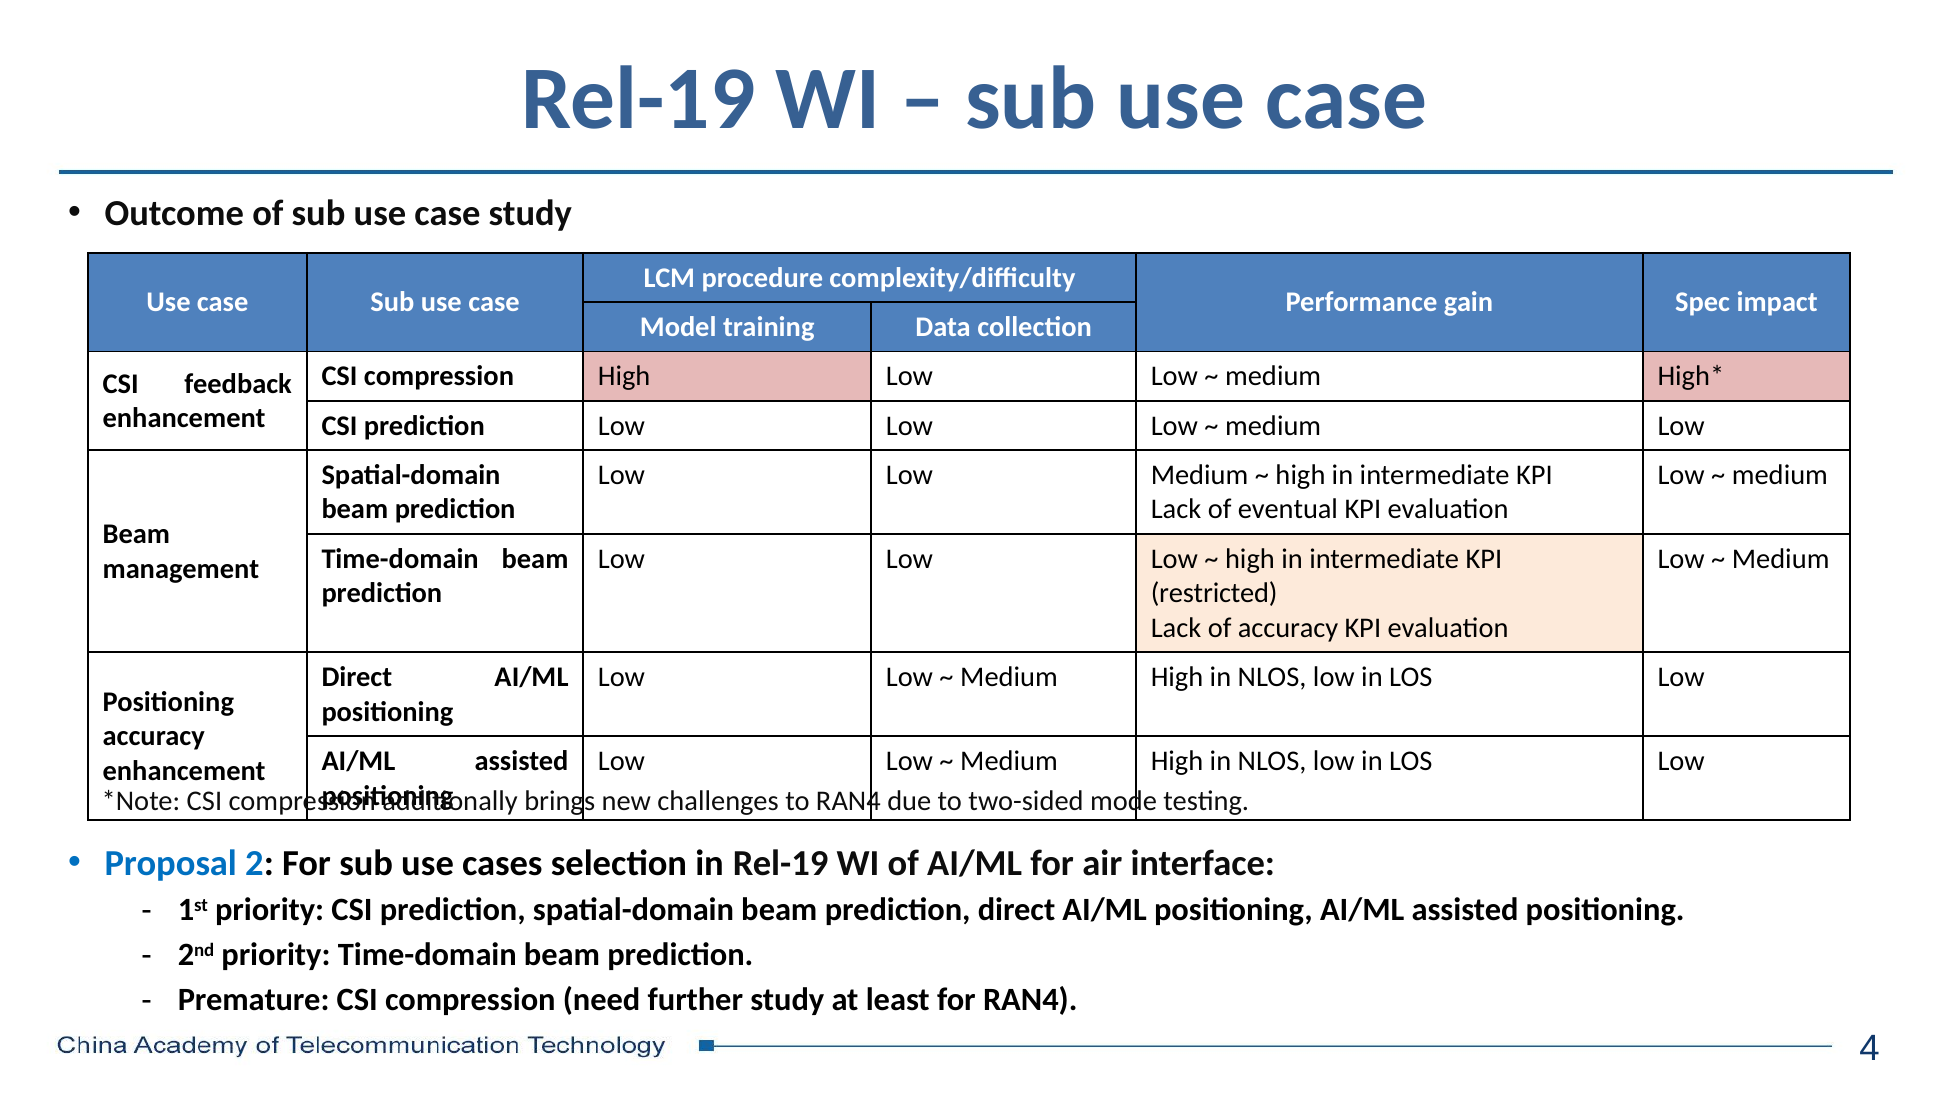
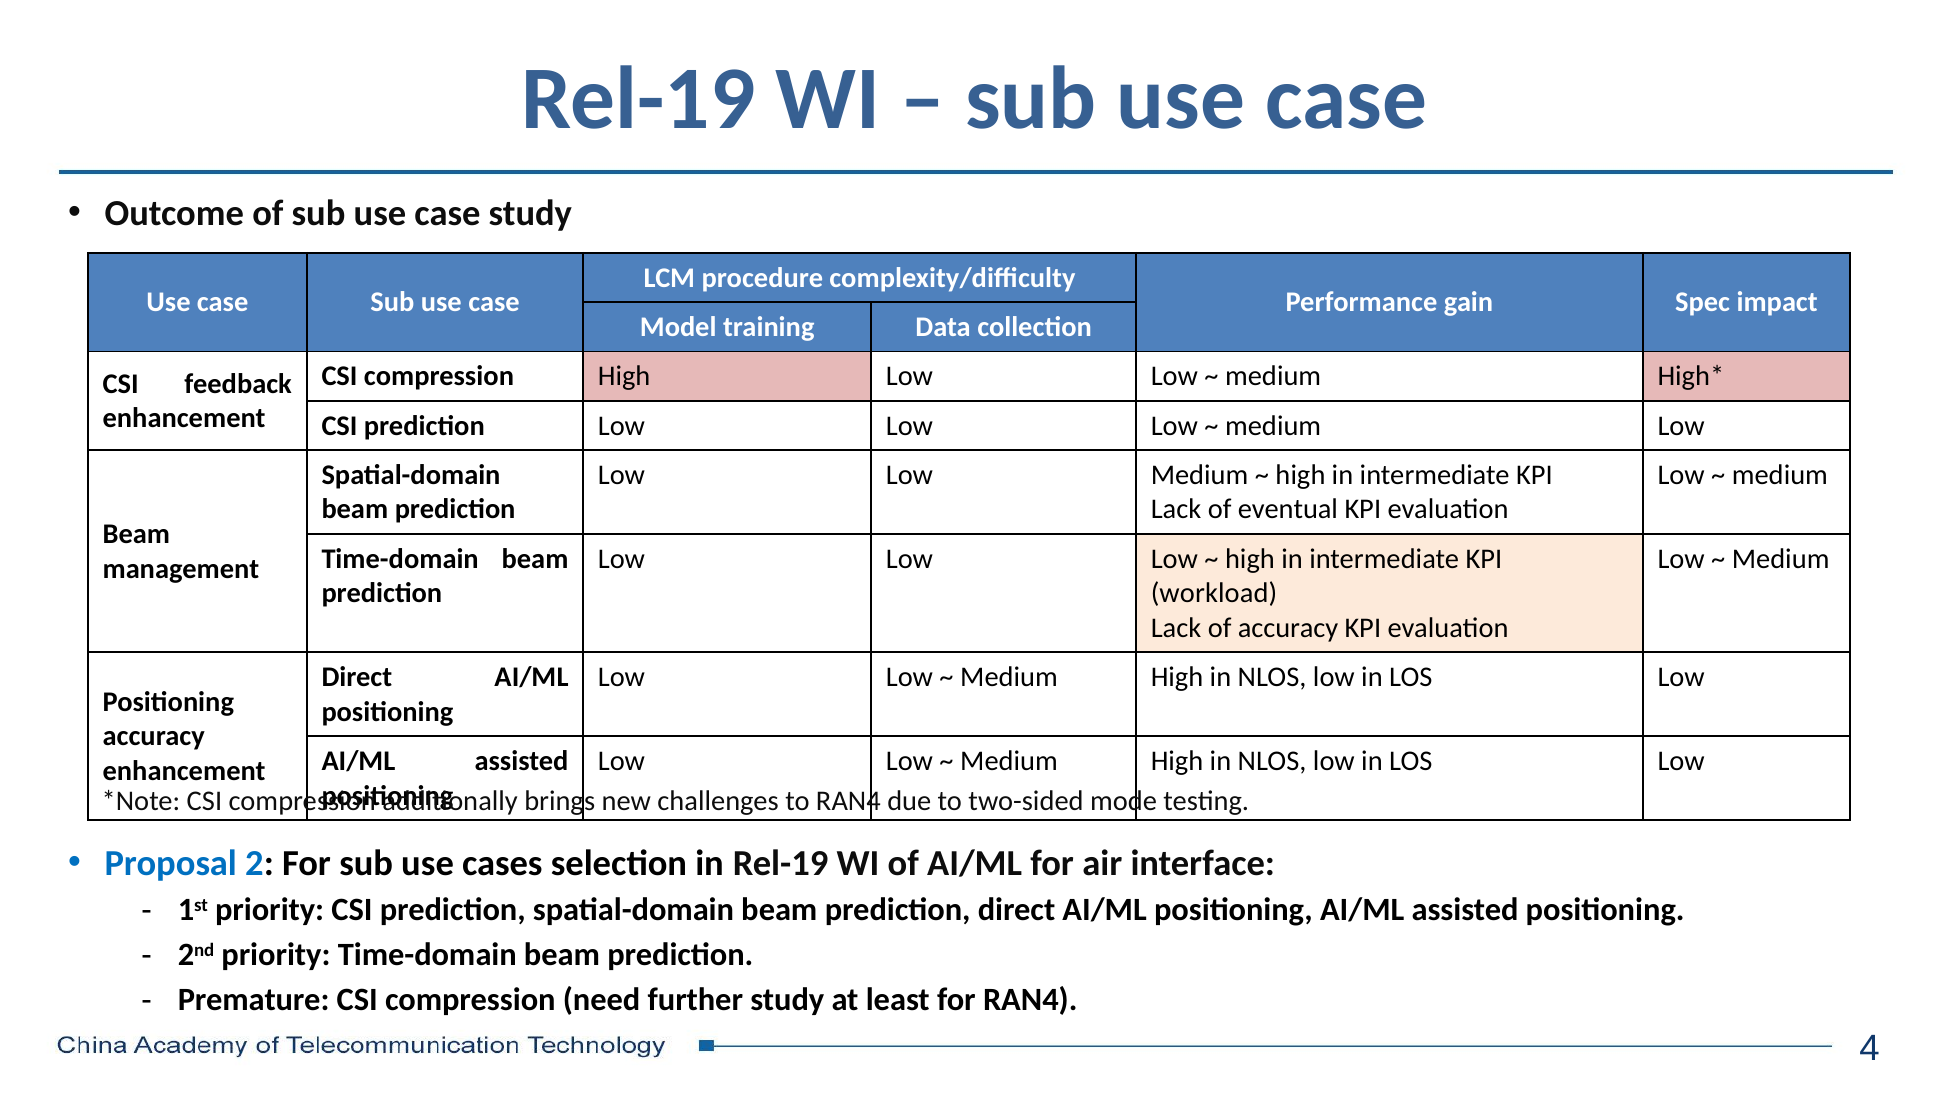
restricted: restricted -> workload
